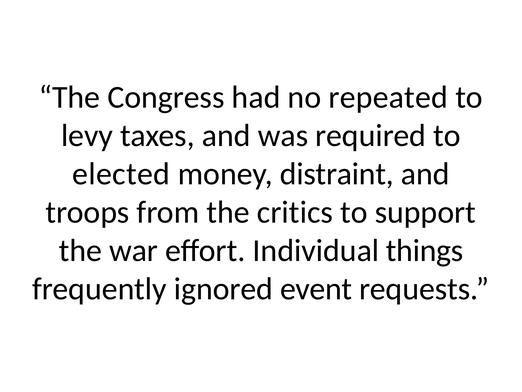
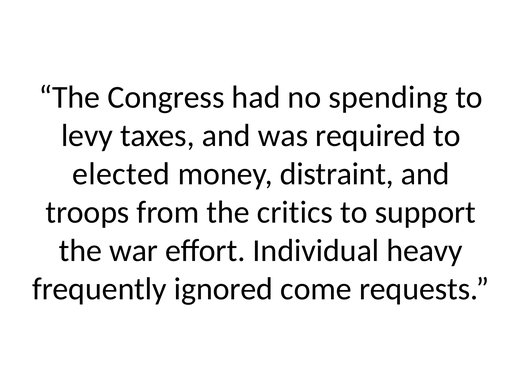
repeated: repeated -> spending
things: things -> heavy
event: event -> come
